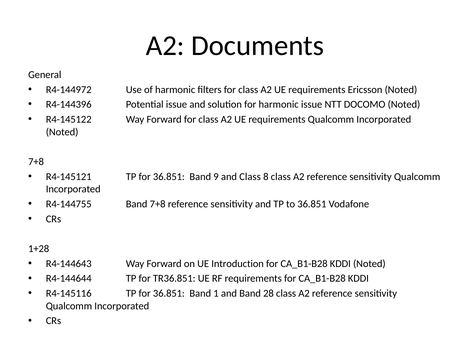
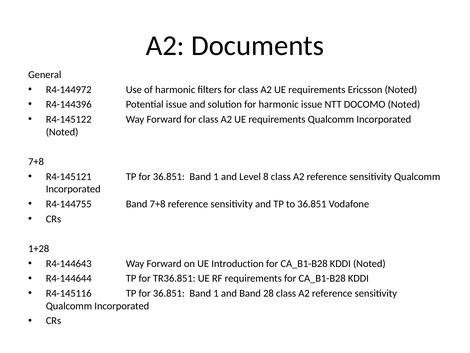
9 at (216, 176): 9 -> 1
and Class: Class -> Level
